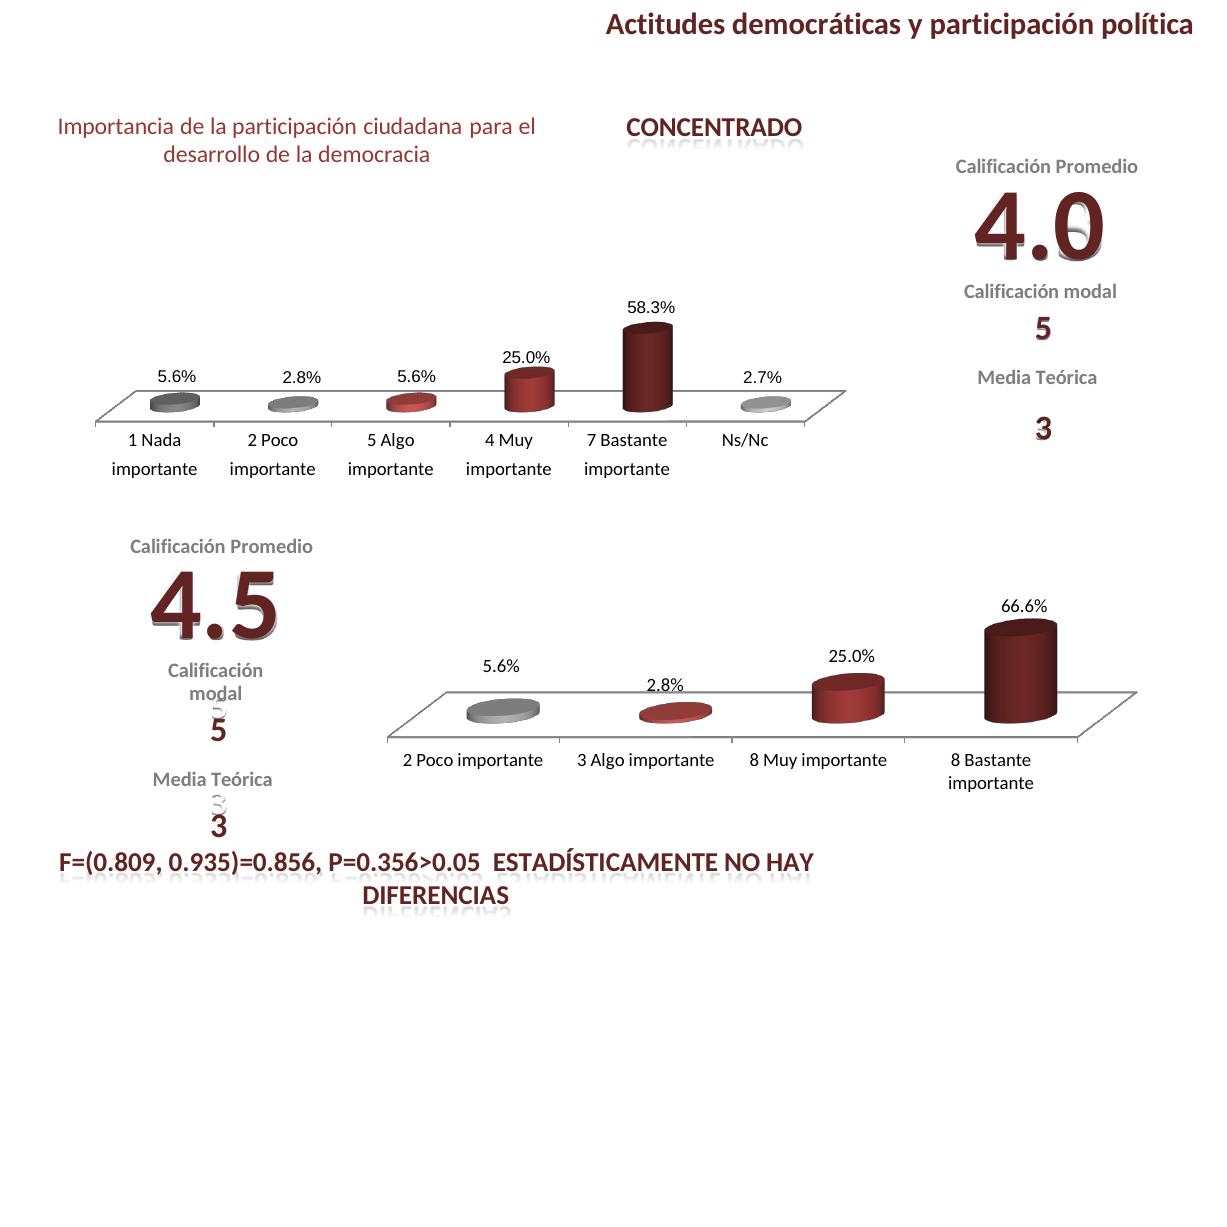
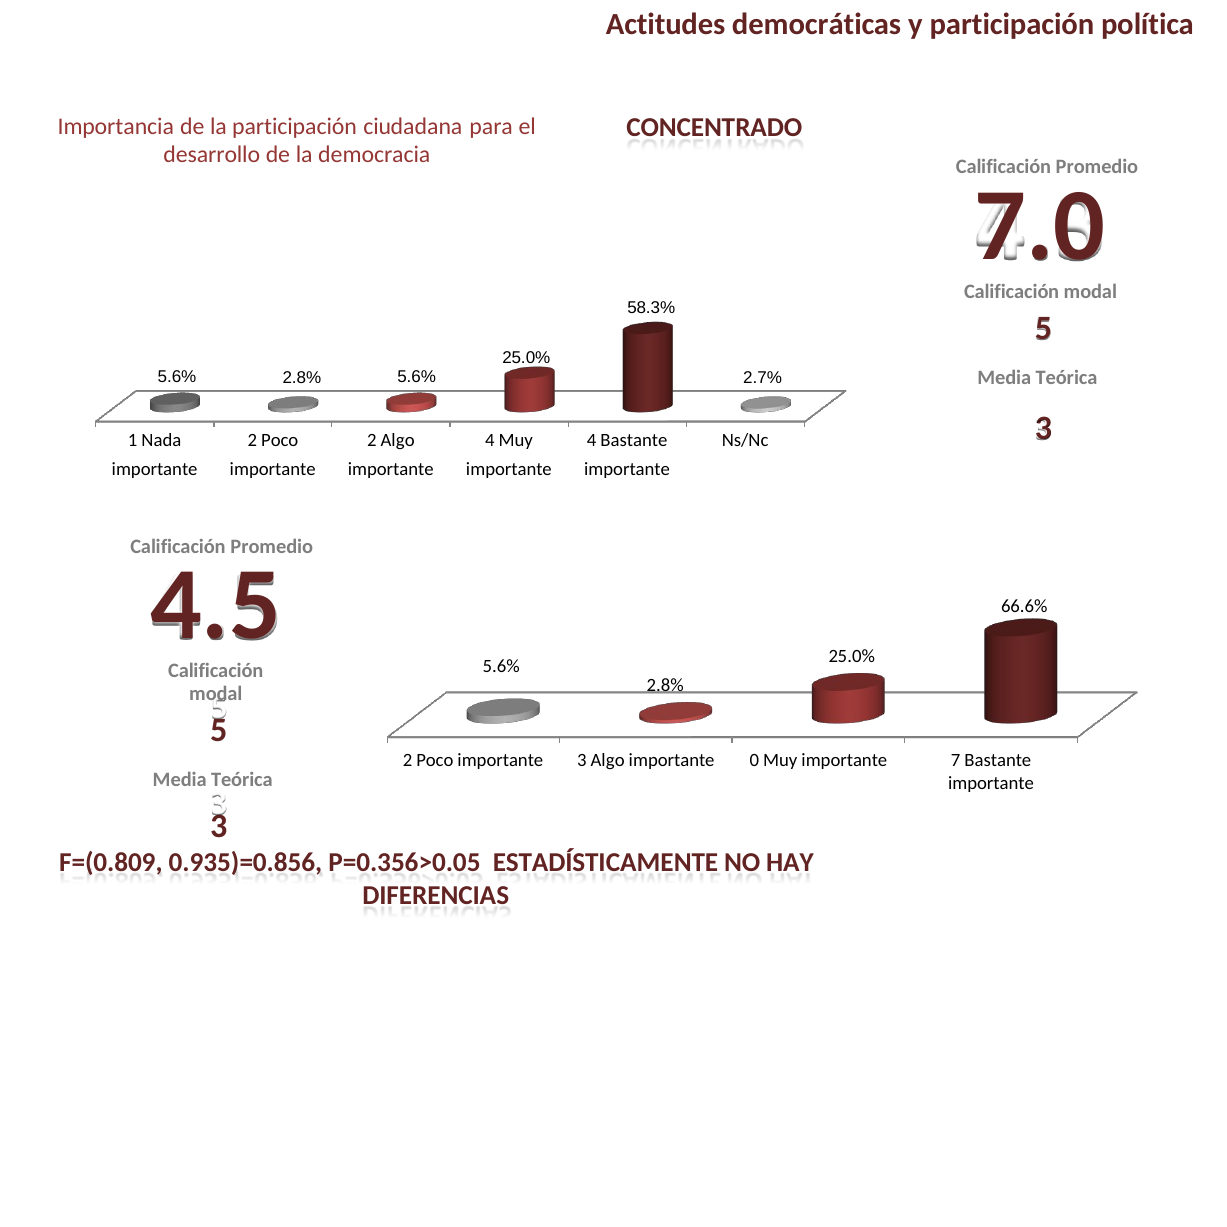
4.0: 4.0 -> 7.0
Poco 5: 5 -> 2
Muy 7: 7 -> 4
Algo importante 8: 8 -> 0
Muy importante 8: 8 -> 7
